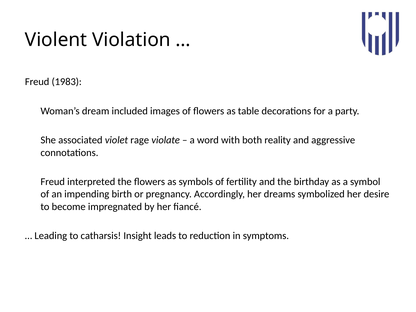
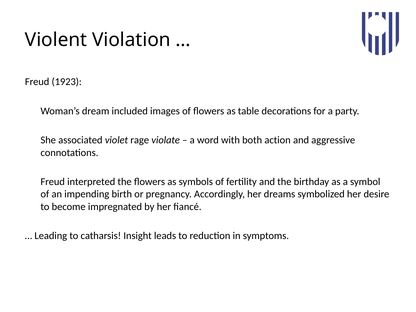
1983: 1983 -> 1923
reality: reality -> action
